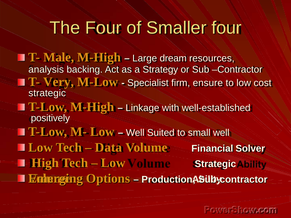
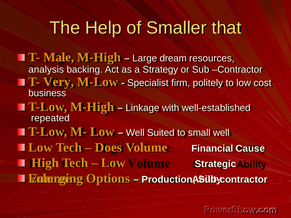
The Four: Four -> Help
Smaller four: four -> that
ensure: ensure -> politely
strategic at (47, 93): strategic -> business
positively: positively -> repeated
Data: Data -> Does
Solver: Solver -> Cause
